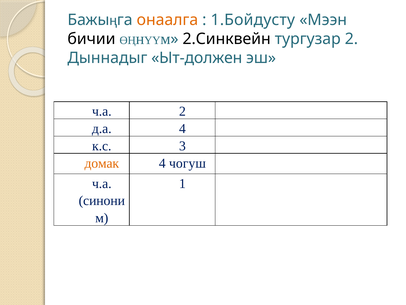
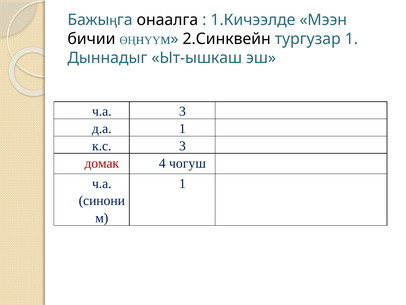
онаалга colour: orange -> black
1.Бойдусту: 1.Бойдусту -> 1.Кичээлде
тургузар 2: 2 -> 1
Ыт-должен: Ыт-должен -> Ыт-ышкаш
ч.а 2: 2 -> 3
д.а 4: 4 -> 1
домак colour: orange -> red
